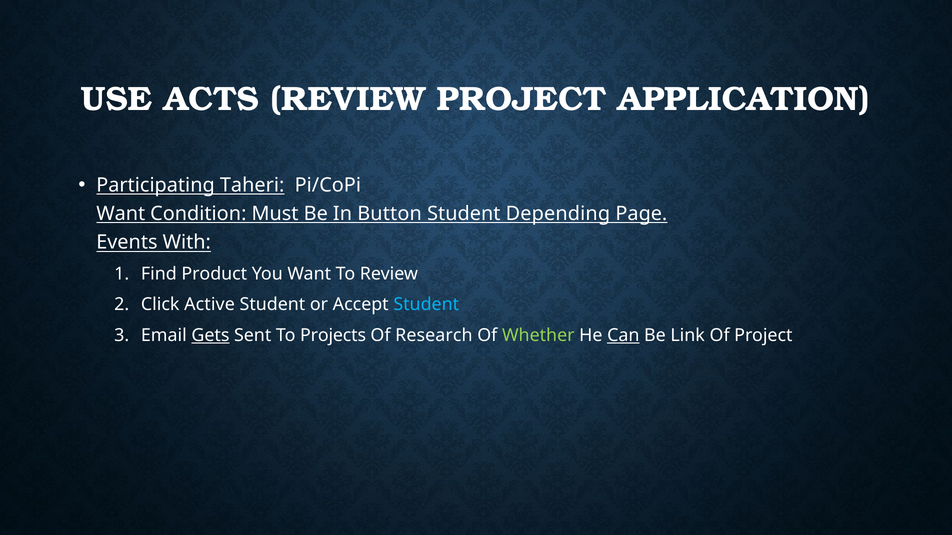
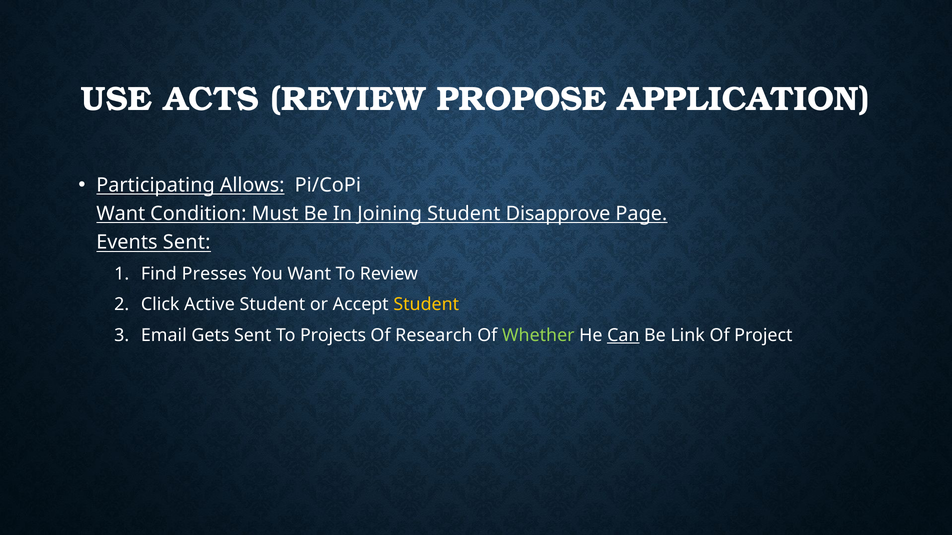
REVIEW PROJECT: PROJECT -> PROPOSE
Taheri: Taheri -> Allows
Button: Button -> Joining
Depending: Depending -> Disapprove
Events With: With -> Sent
Product: Product -> Presses
Student at (426, 305) colour: light blue -> yellow
Gets underline: present -> none
